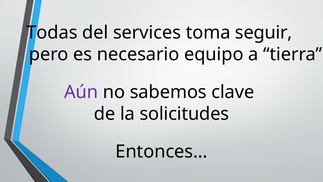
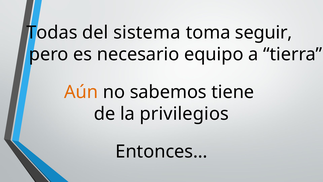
services: services -> sistema
Aún colour: purple -> orange
clave: clave -> tiene
solicitudes: solicitudes -> privilegios
